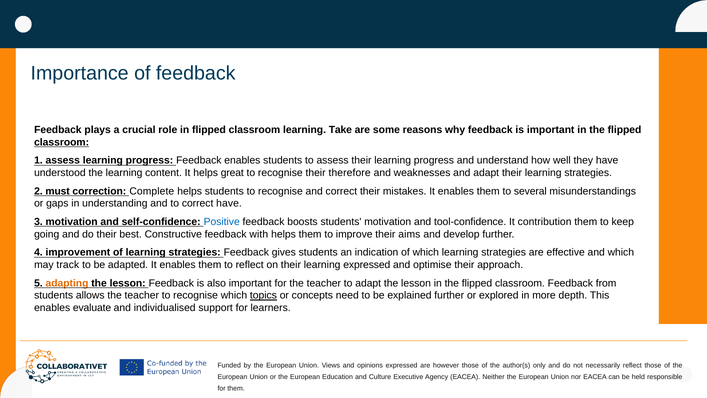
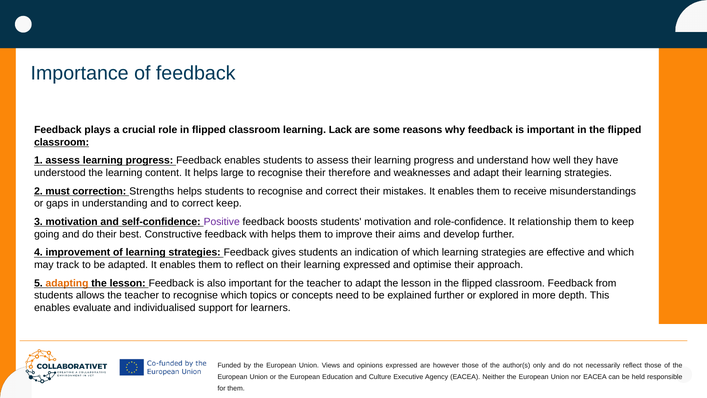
Take: Take -> Lack
great: great -> large
Complete: Complete -> Strengths
several: several -> receive
correct have: have -> keep
Positive colour: blue -> purple
tool-confidence: tool-confidence -> role-confidence
contribution: contribution -> relationship
topics underline: present -> none
